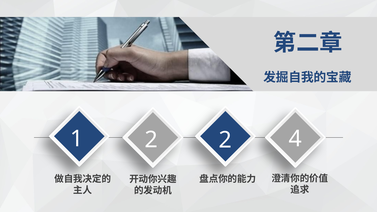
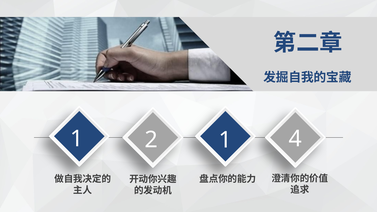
2 2: 2 -> 1
